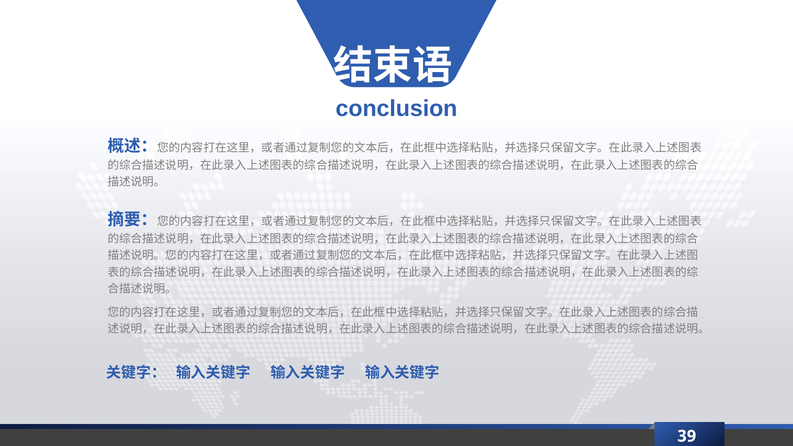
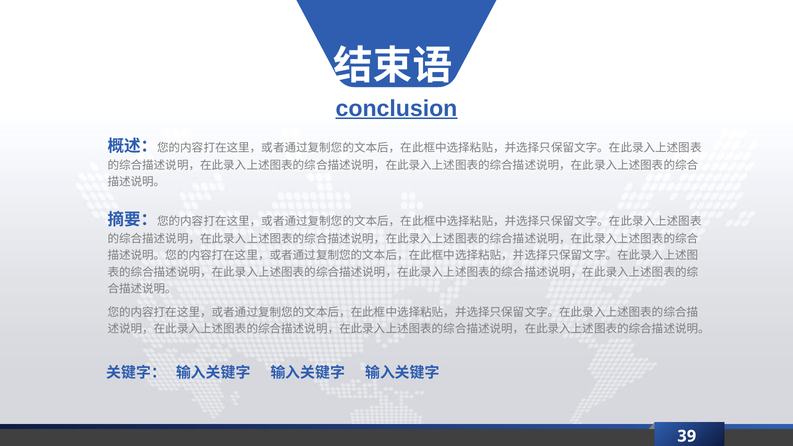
conclusion underline: none -> present
